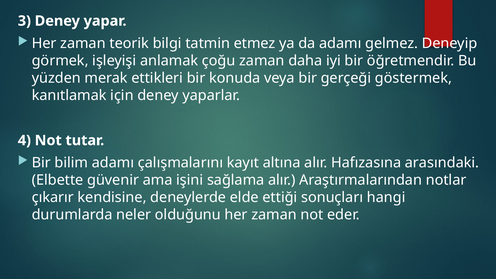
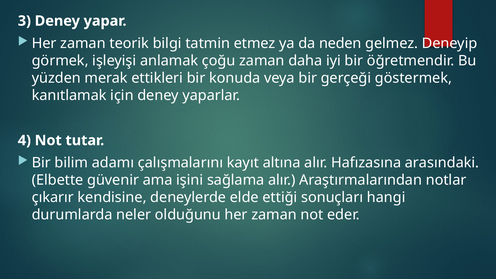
da adamı: adamı -> neden
